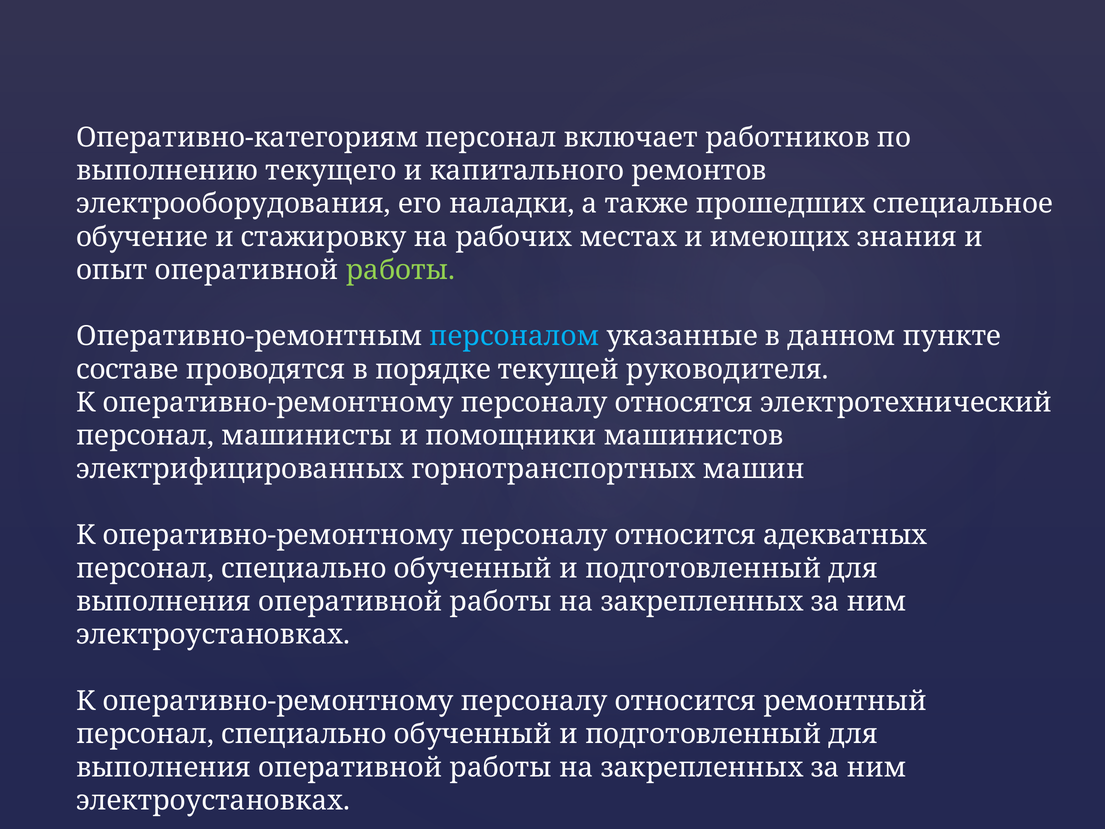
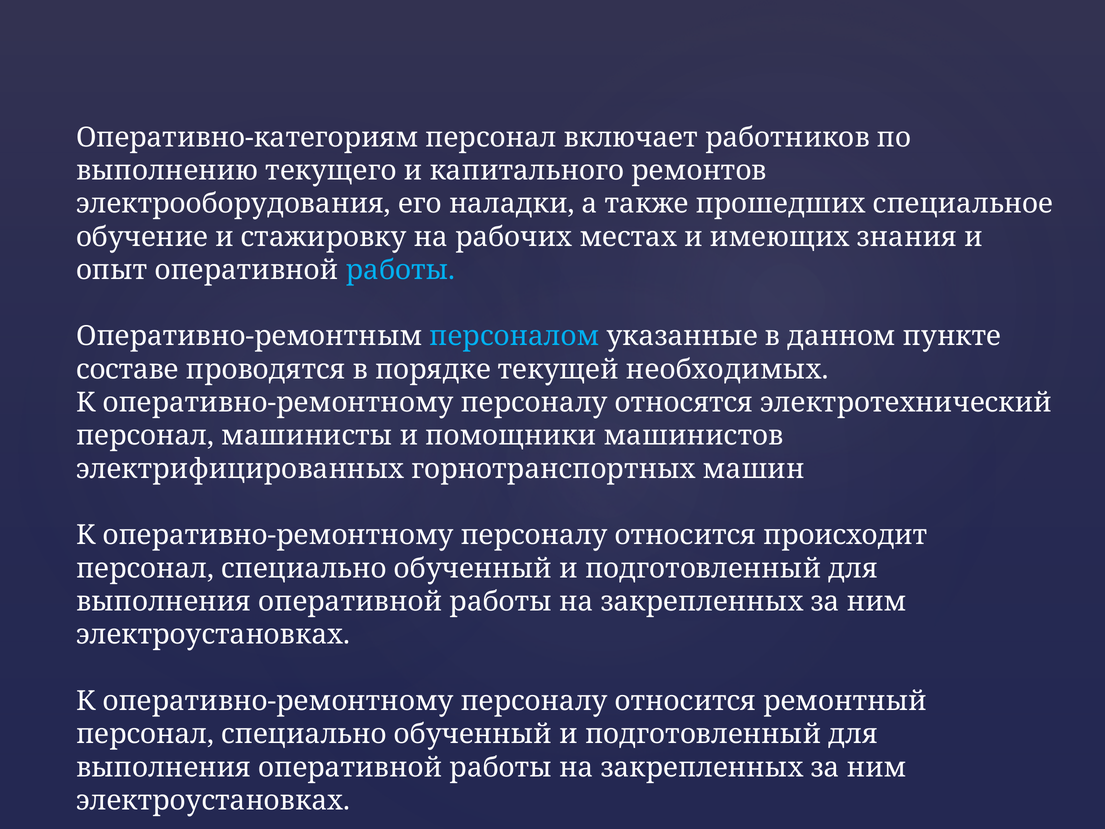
работы at (400, 270) colour: light green -> light blue
руководителя: руководителя -> необходимых
адекватных: адекватных -> происходит
